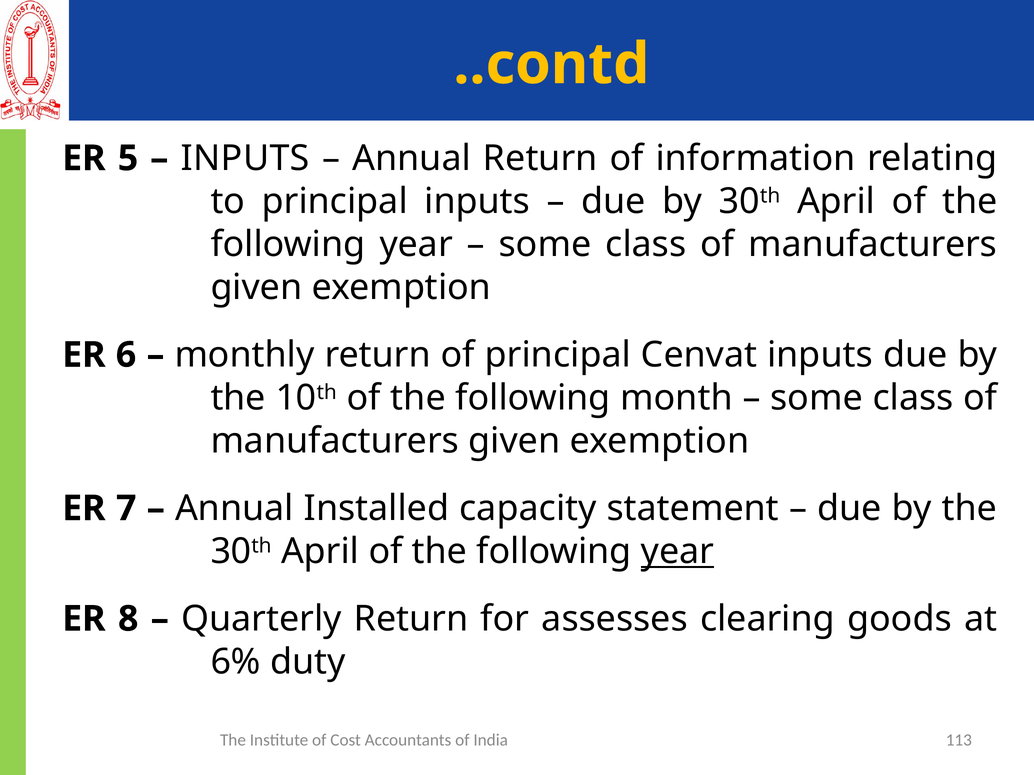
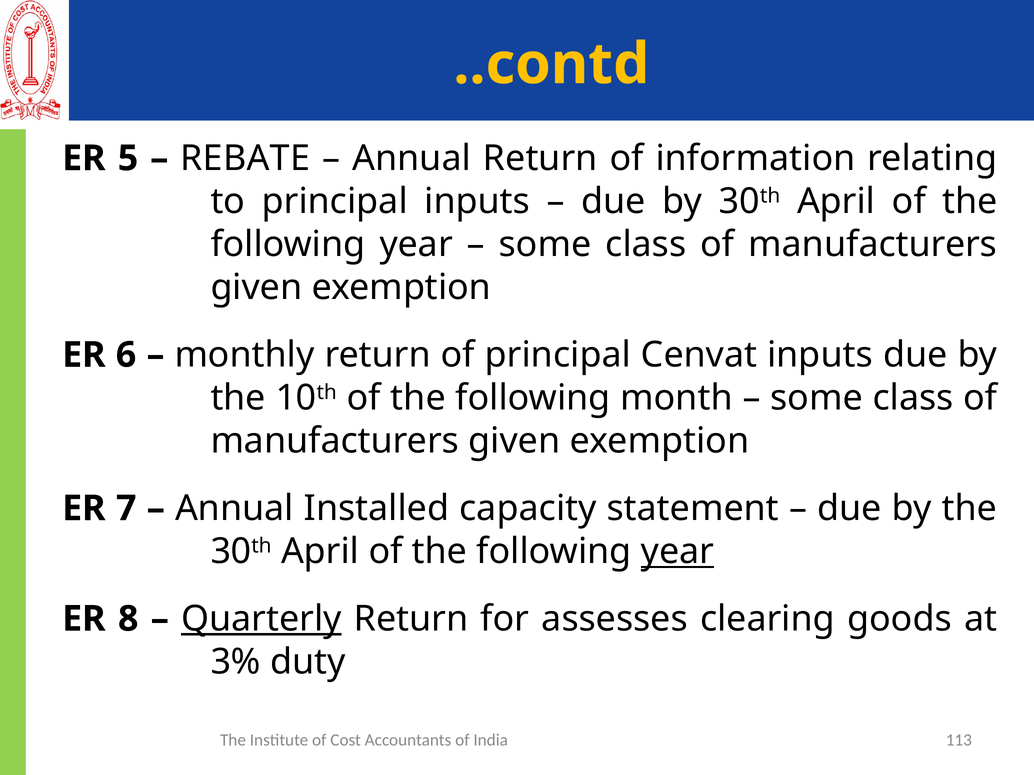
INPUTS at (245, 158): INPUTS -> REBATE
Quarterly underline: none -> present
6%: 6% -> 3%
